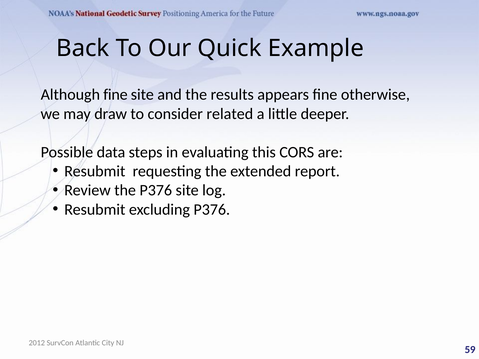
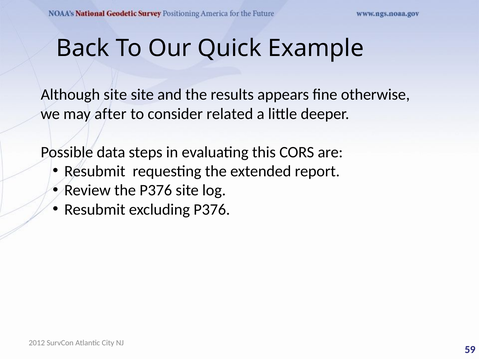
Although fine: fine -> site
draw: draw -> after
